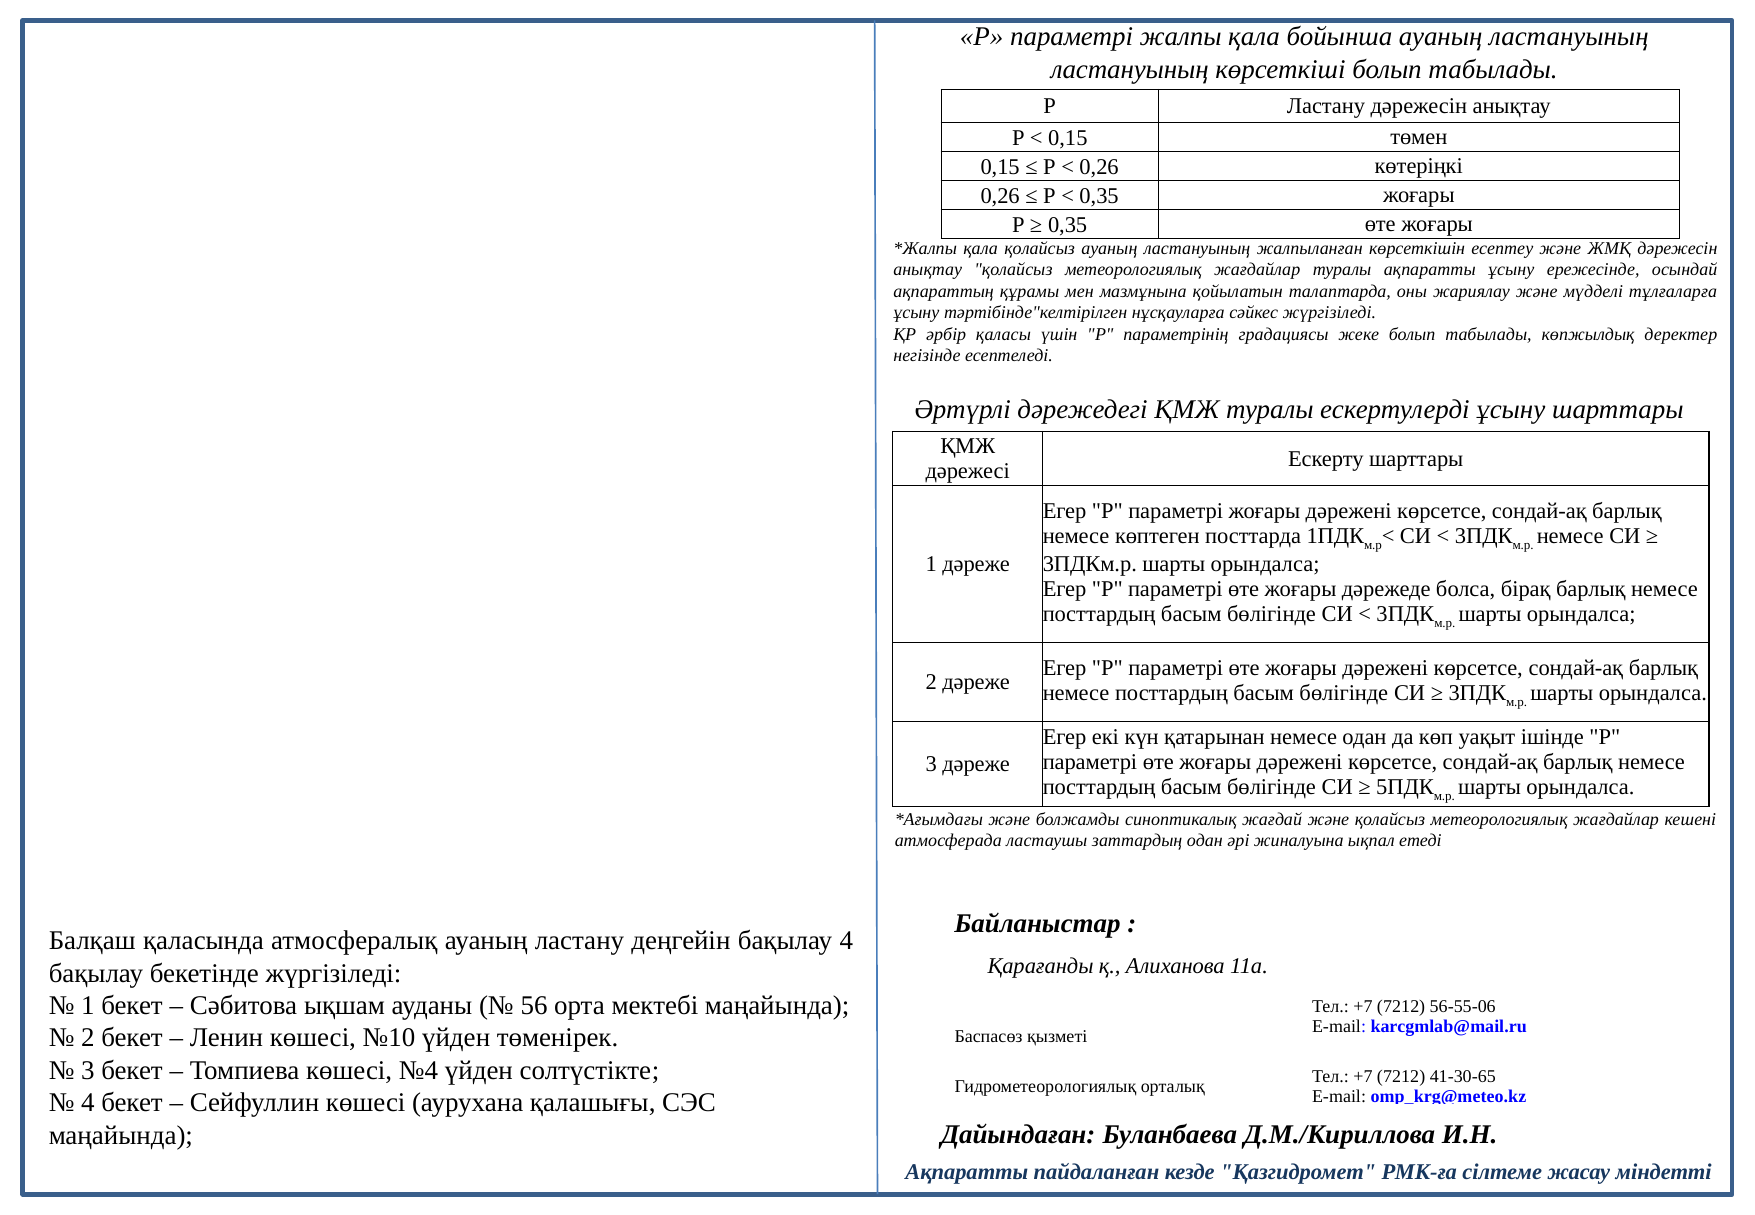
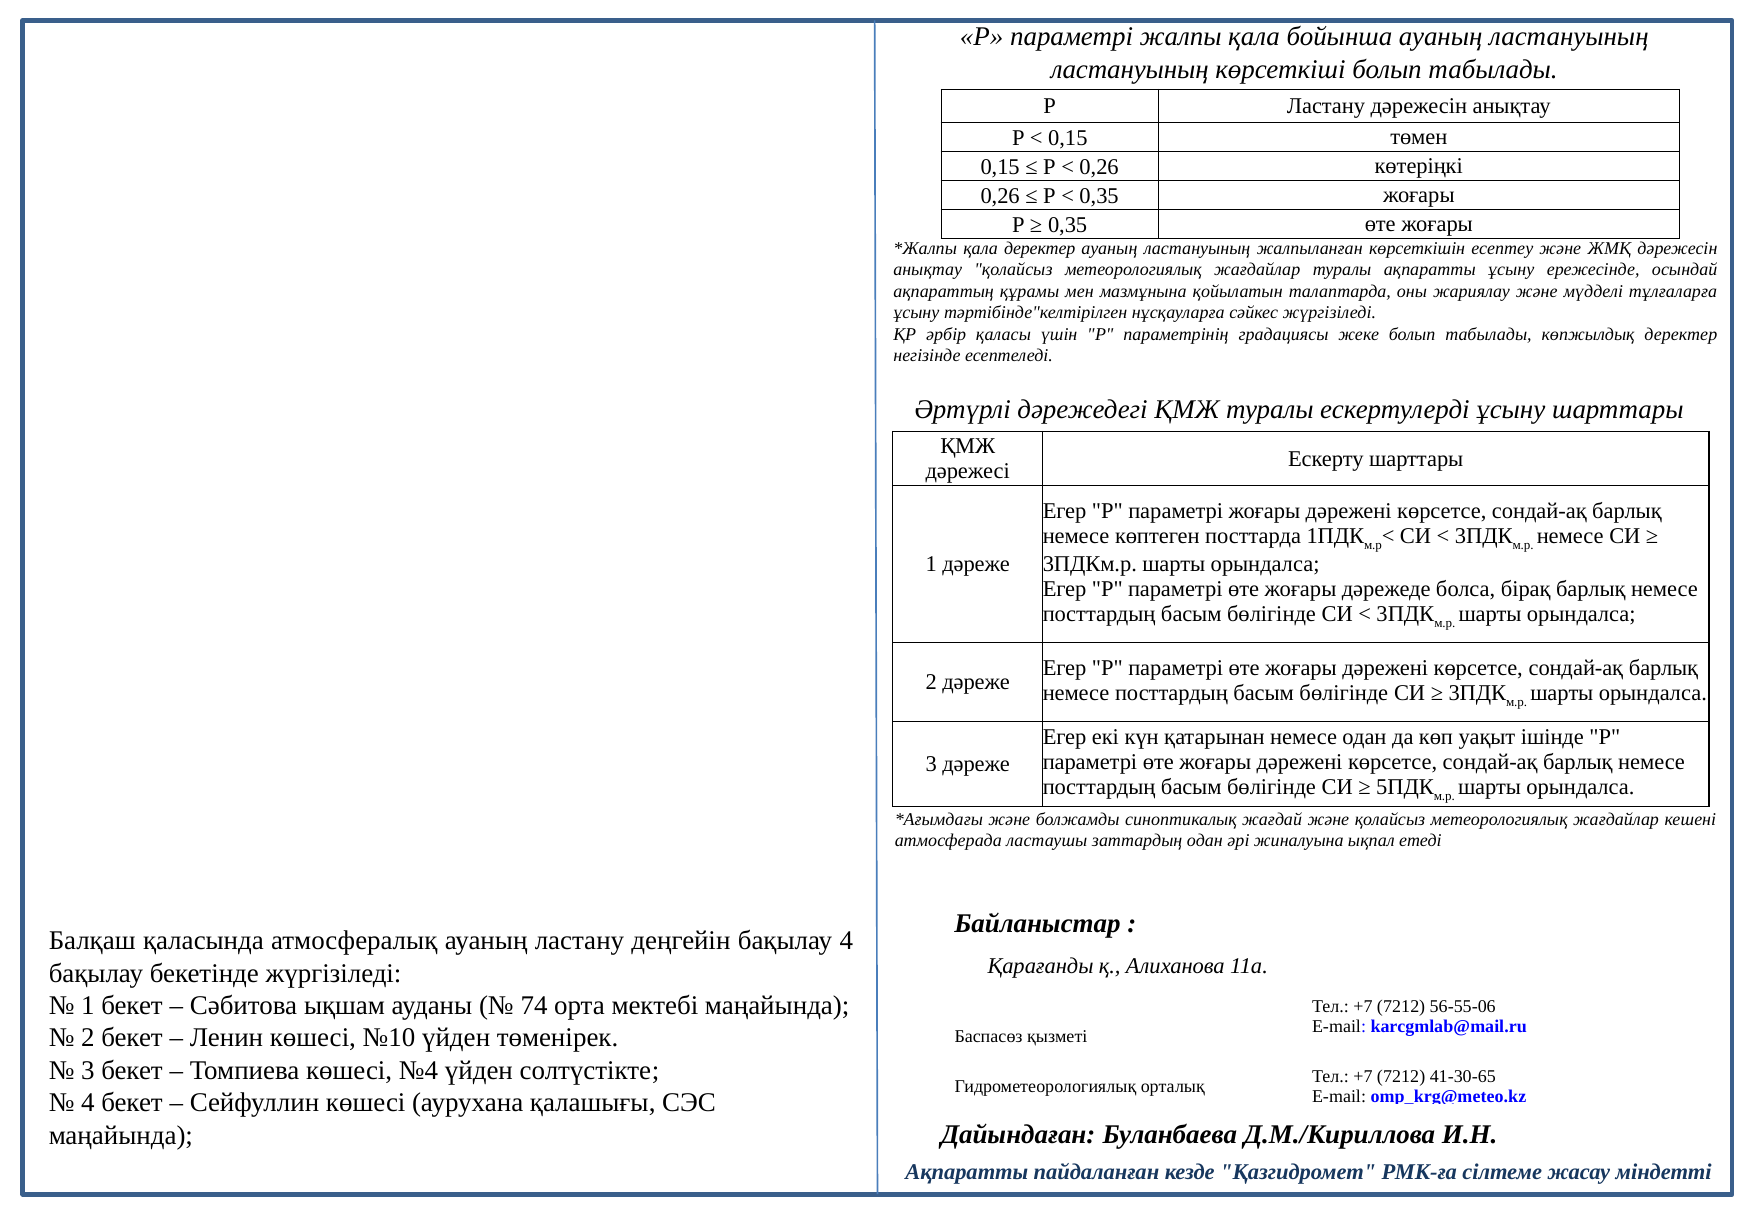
қала қолайсыз: қолайсыз -> деректер
56: 56 -> 74
